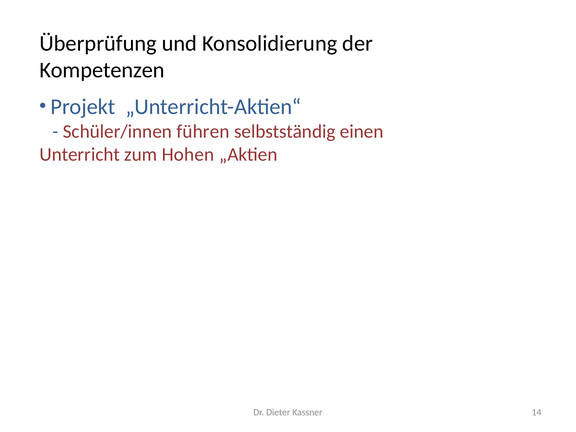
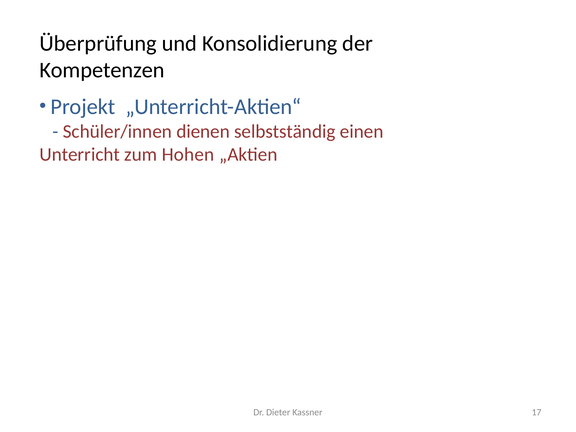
führen: führen -> dienen
14: 14 -> 17
